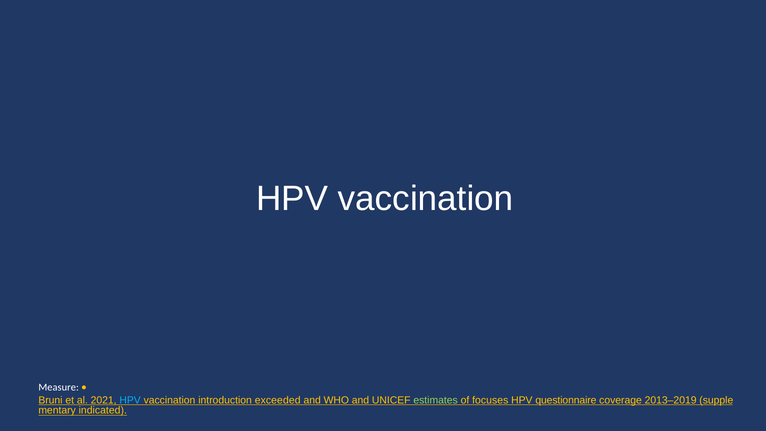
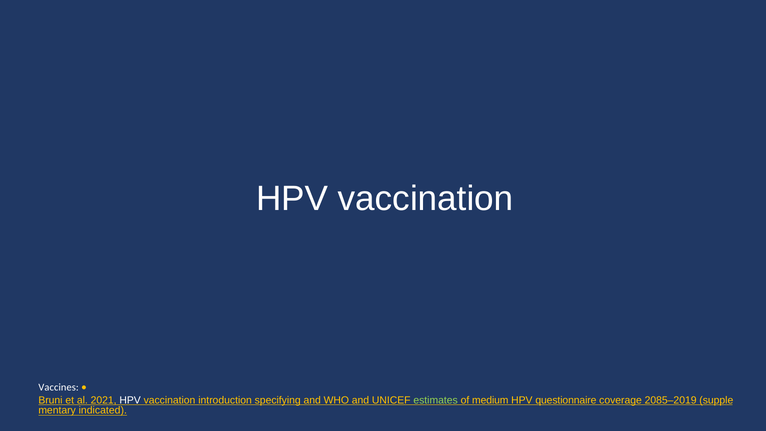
Measure: Measure -> Vaccines
HPV at (130, 400) colour: light blue -> white
exceeded: exceeded -> specifying
focuses: focuses -> medium
2013–2019: 2013–2019 -> 2085–2019
